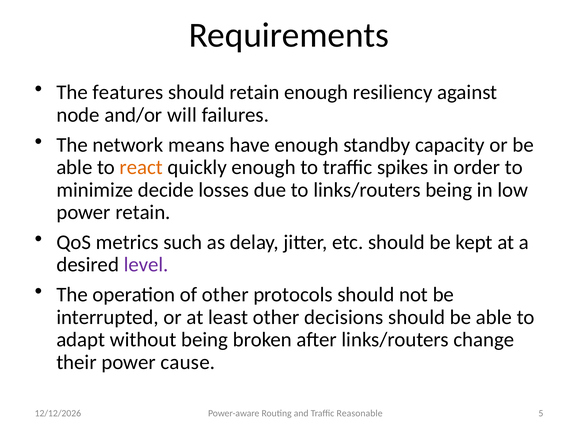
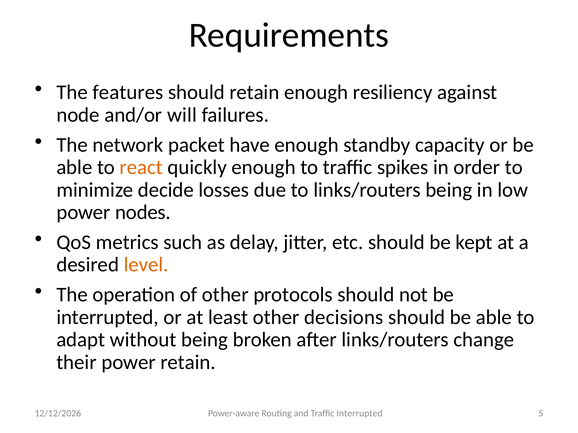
means: means -> packet
power retain: retain -> nodes
level colour: purple -> orange
power cause: cause -> retain
Traffic Reasonable: Reasonable -> Interrupted
